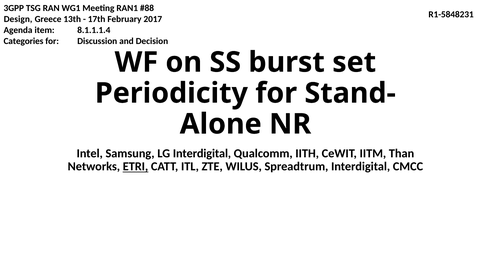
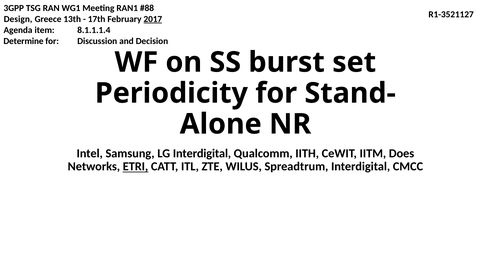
R1-5848231: R1-5848231 -> R1-3521127
2017 underline: none -> present
Categories: Categories -> Determine
Than: Than -> Does
